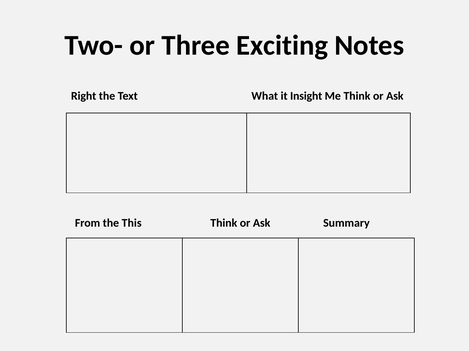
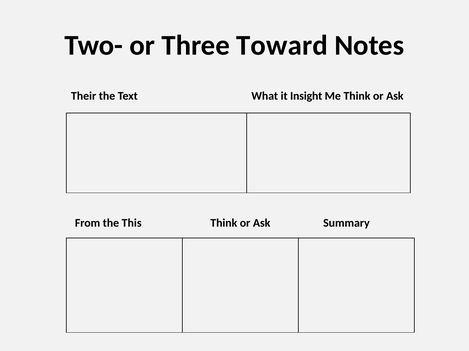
Exciting: Exciting -> Toward
Right: Right -> Their
